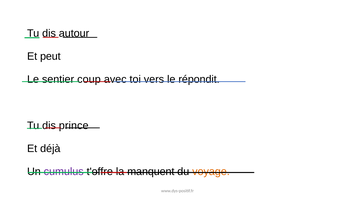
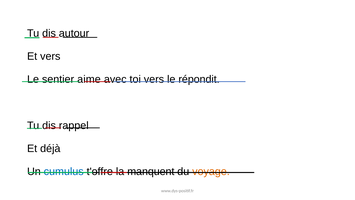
Et peut: peut -> vers
coup: coup -> aime
prince: prince -> rappel
cumulus colour: purple -> blue
